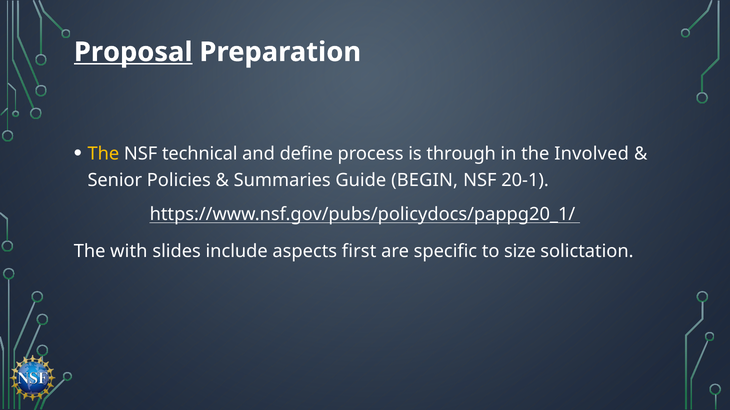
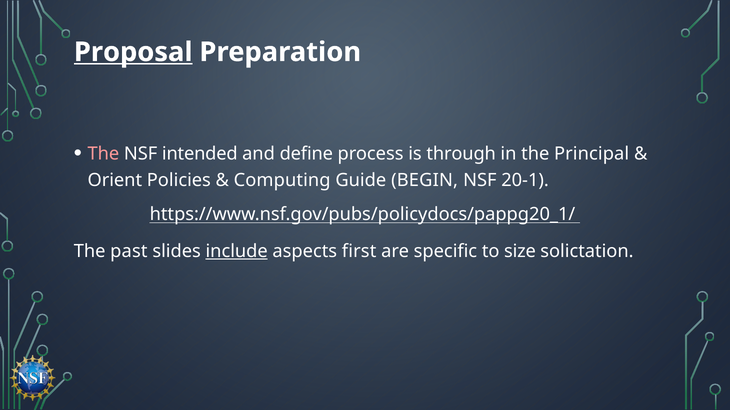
The at (103, 154) colour: yellow -> pink
technical: technical -> intended
Involved: Involved -> Principal
Senior: Senior -> Orient
Summaries: Summaries -> Computing
with: with -> past
include underline: none -> present
